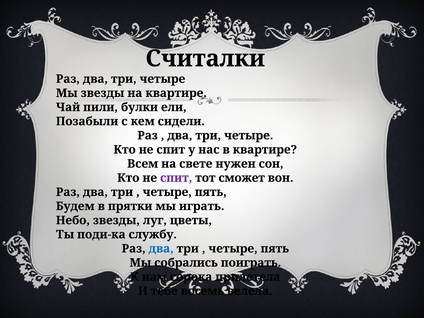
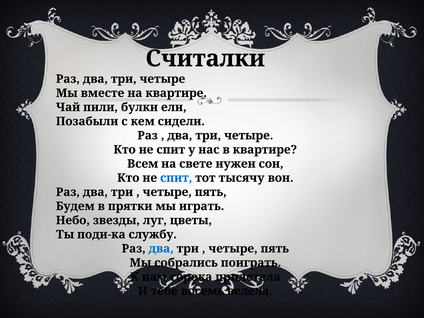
Мы звезды: звезды -> вместе
спит at (176, 178) colour: purple -> blue
сможет: сможет -> тысячу
